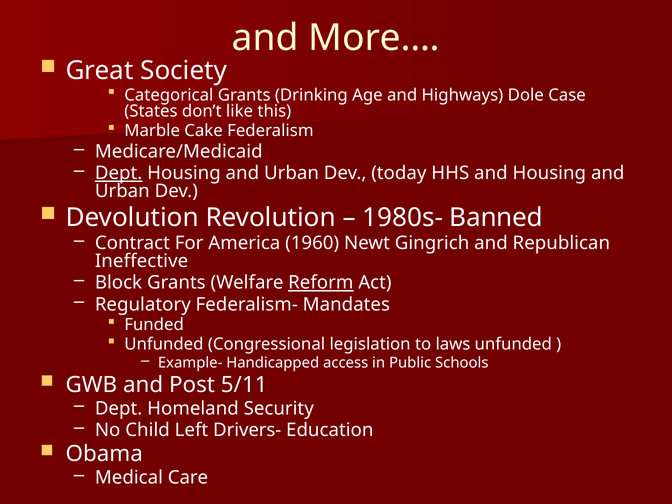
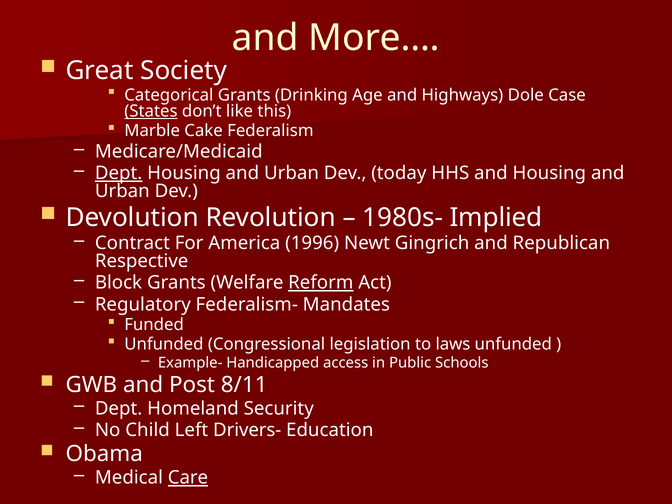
States underline: none -> present
Banned: Banned -> Implied
1960: 1960 -> 1996
Ineffective: Ineffective -> Respective
5/11: 5/11 -> 8/11
Care underline: none -> present
